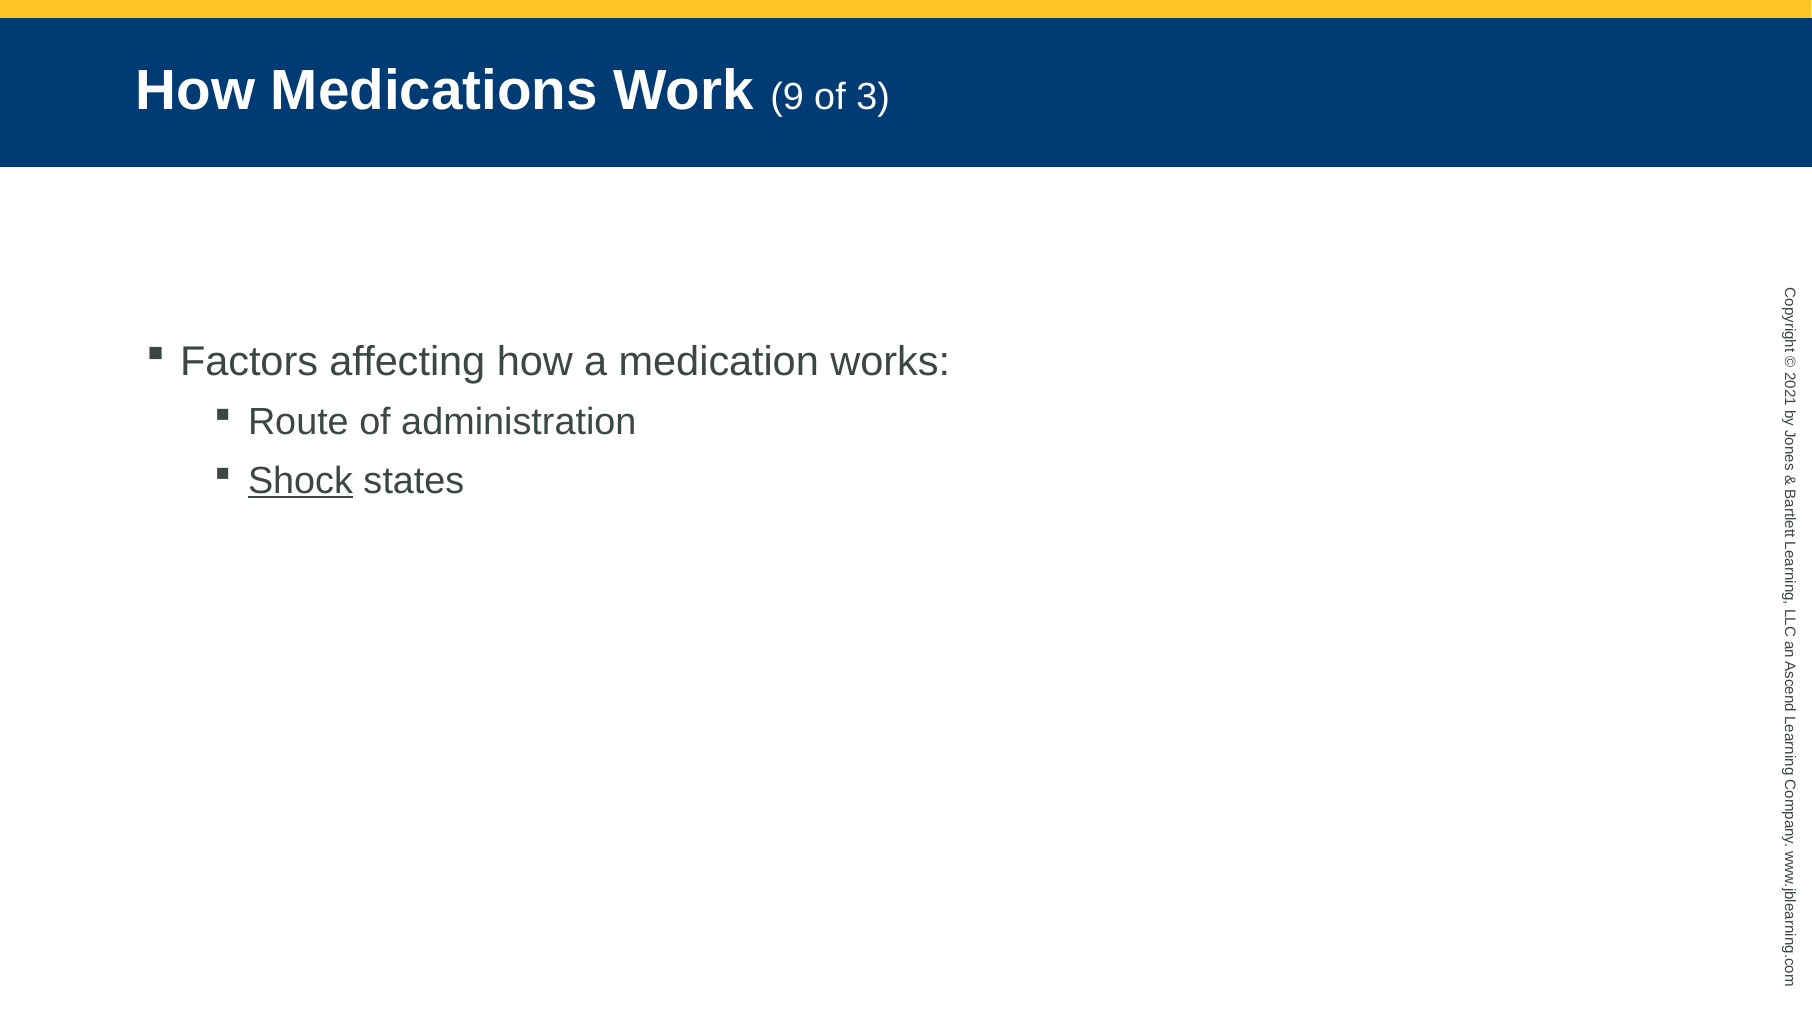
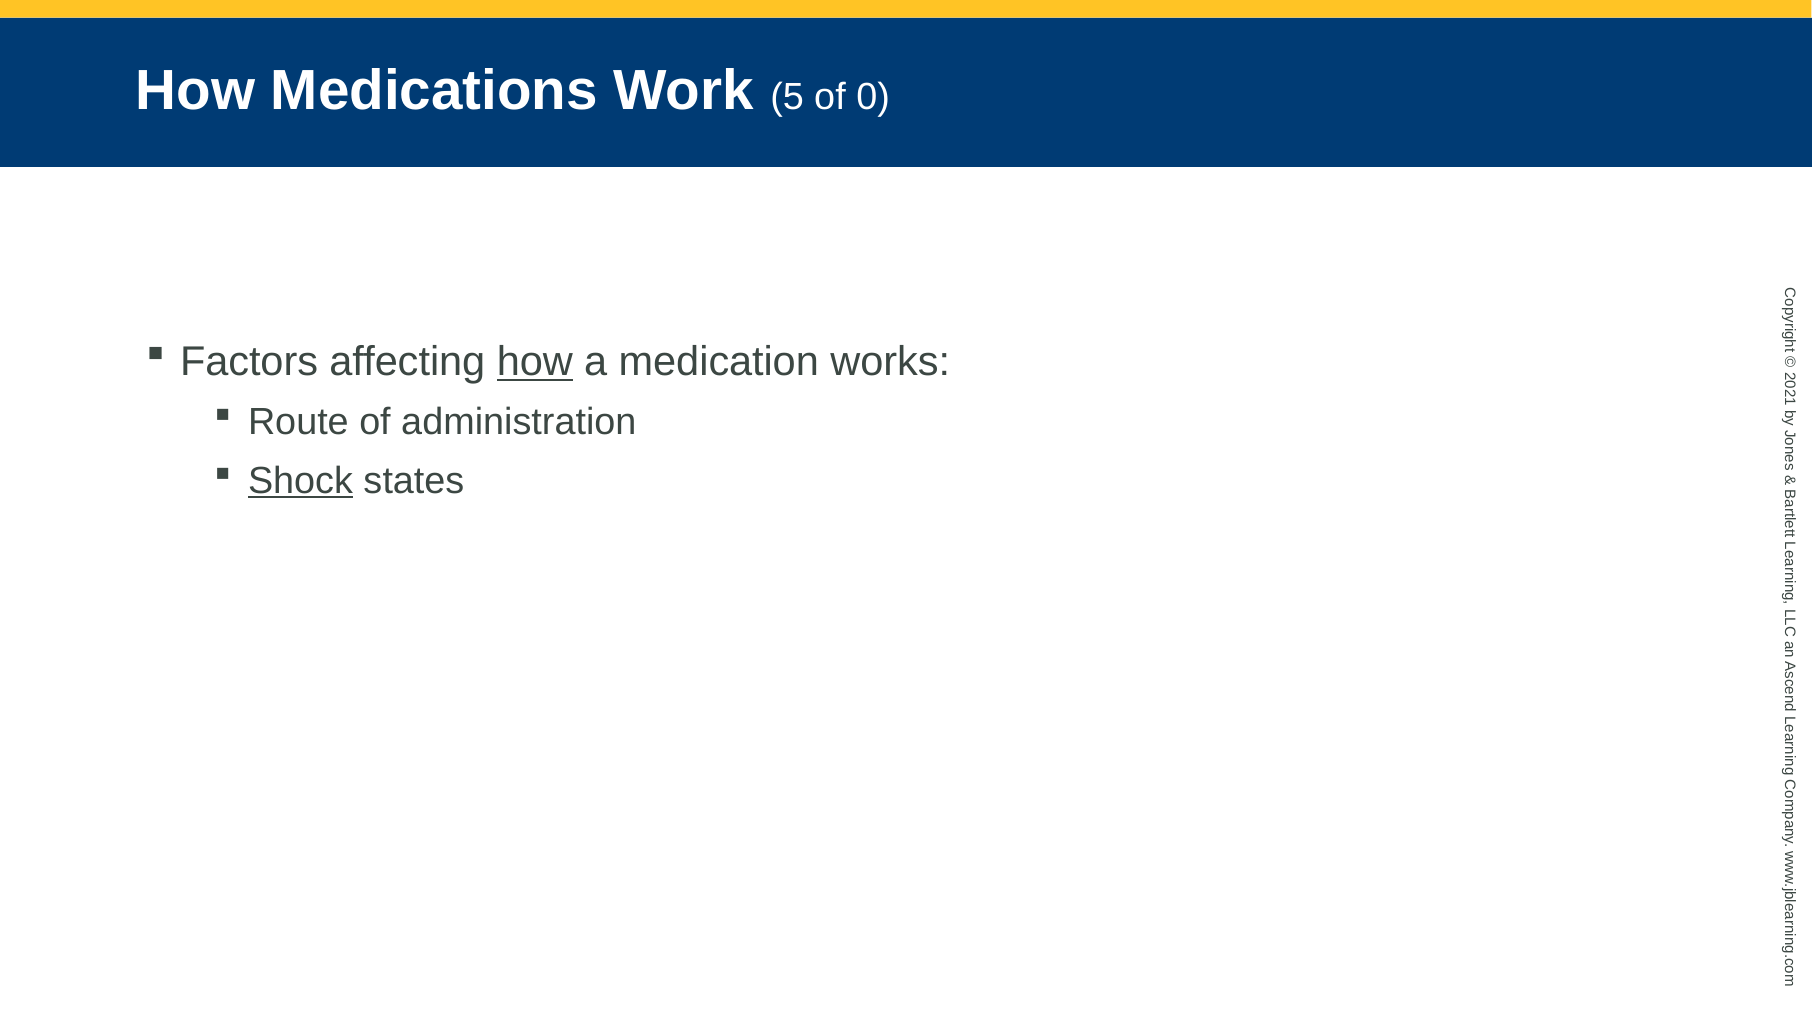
9: 9 -> 5
of 3: 3 -> 0
how at (535, 362) underline: none -> present
